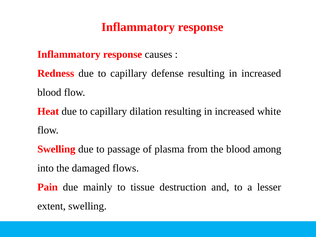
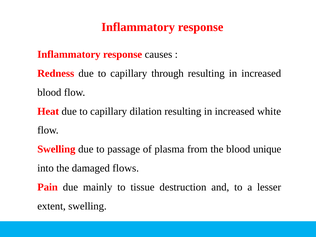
defense: defense -> through
among: among -> unique
